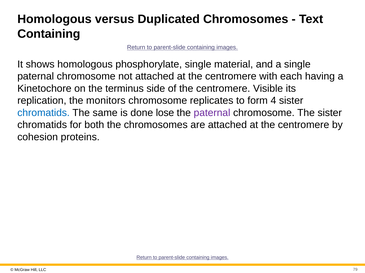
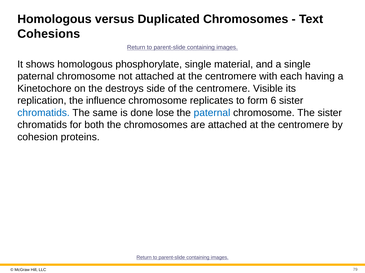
Containing at (49, 34): Containing -> Cohesions
terminus: terminus -> destroys
monitors: monitors -> influence
4: 4 -> 6
paternal at (212, 113) colour: purple -> blue
